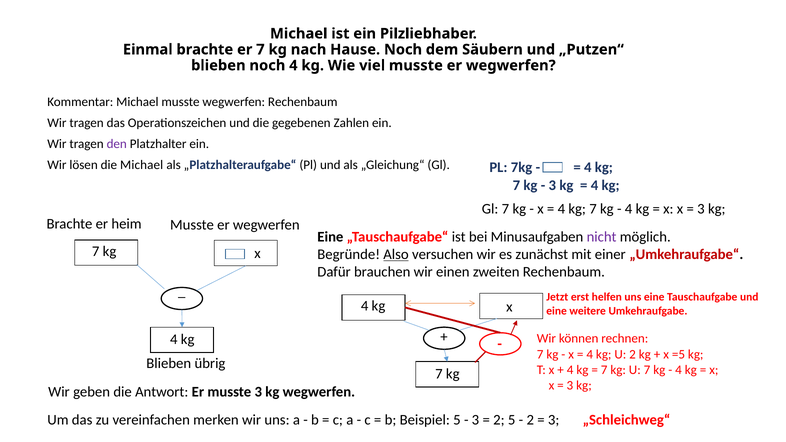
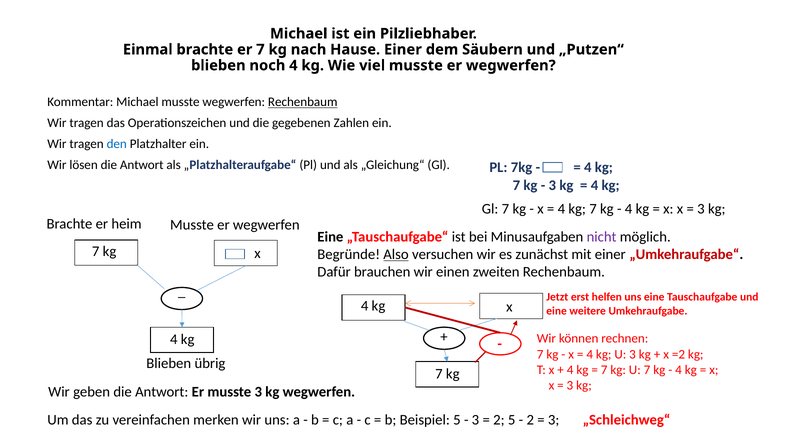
Hause Noch: Noch -> Einer
Rechenbaum at (303, 102) underline: none -> present
den colour: purple -> blue
lösen die Michael: Michael -> Antwort
U 2: 2 -> 3
=5: =5 -> =2
